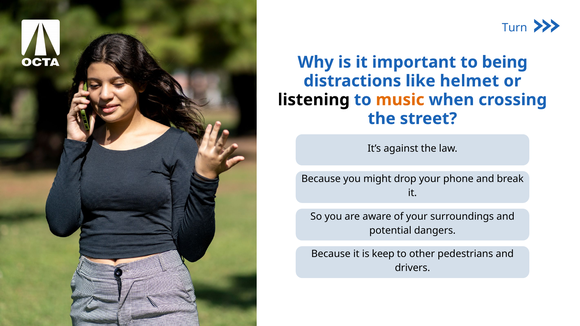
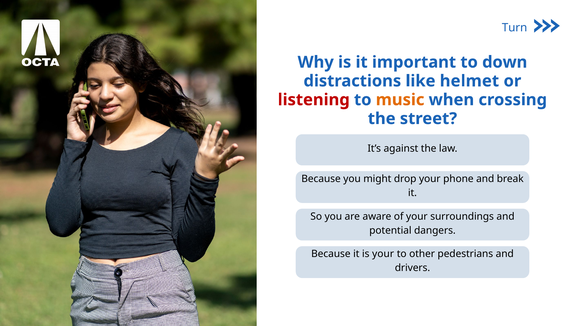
being: being -> down
listening colour: black -> red
is keep: keep -> your
